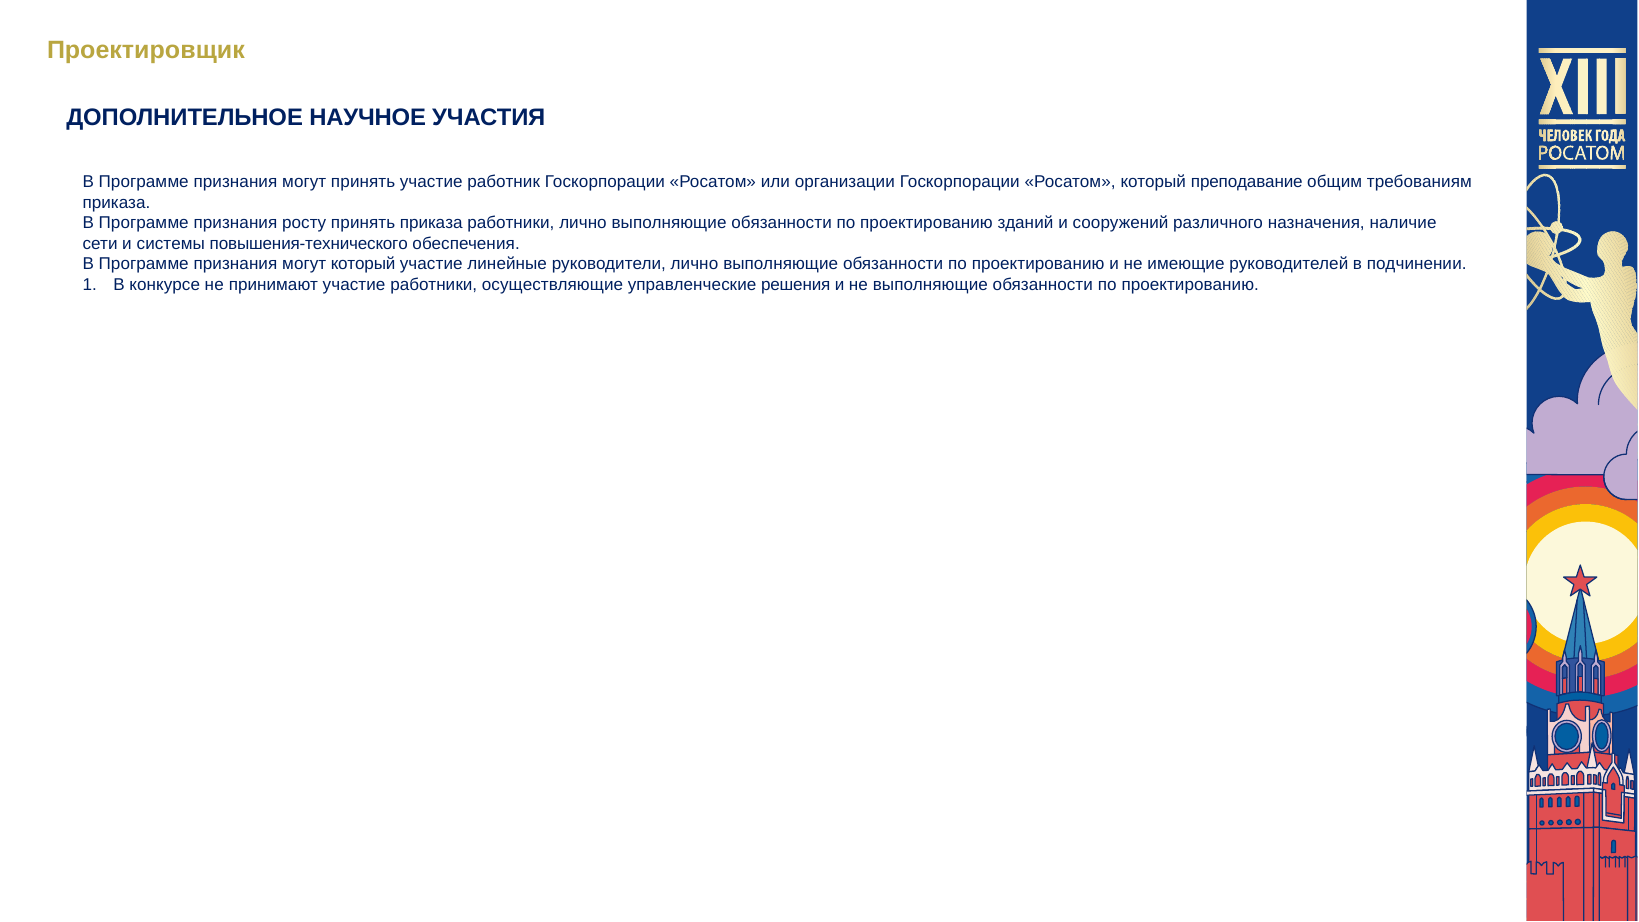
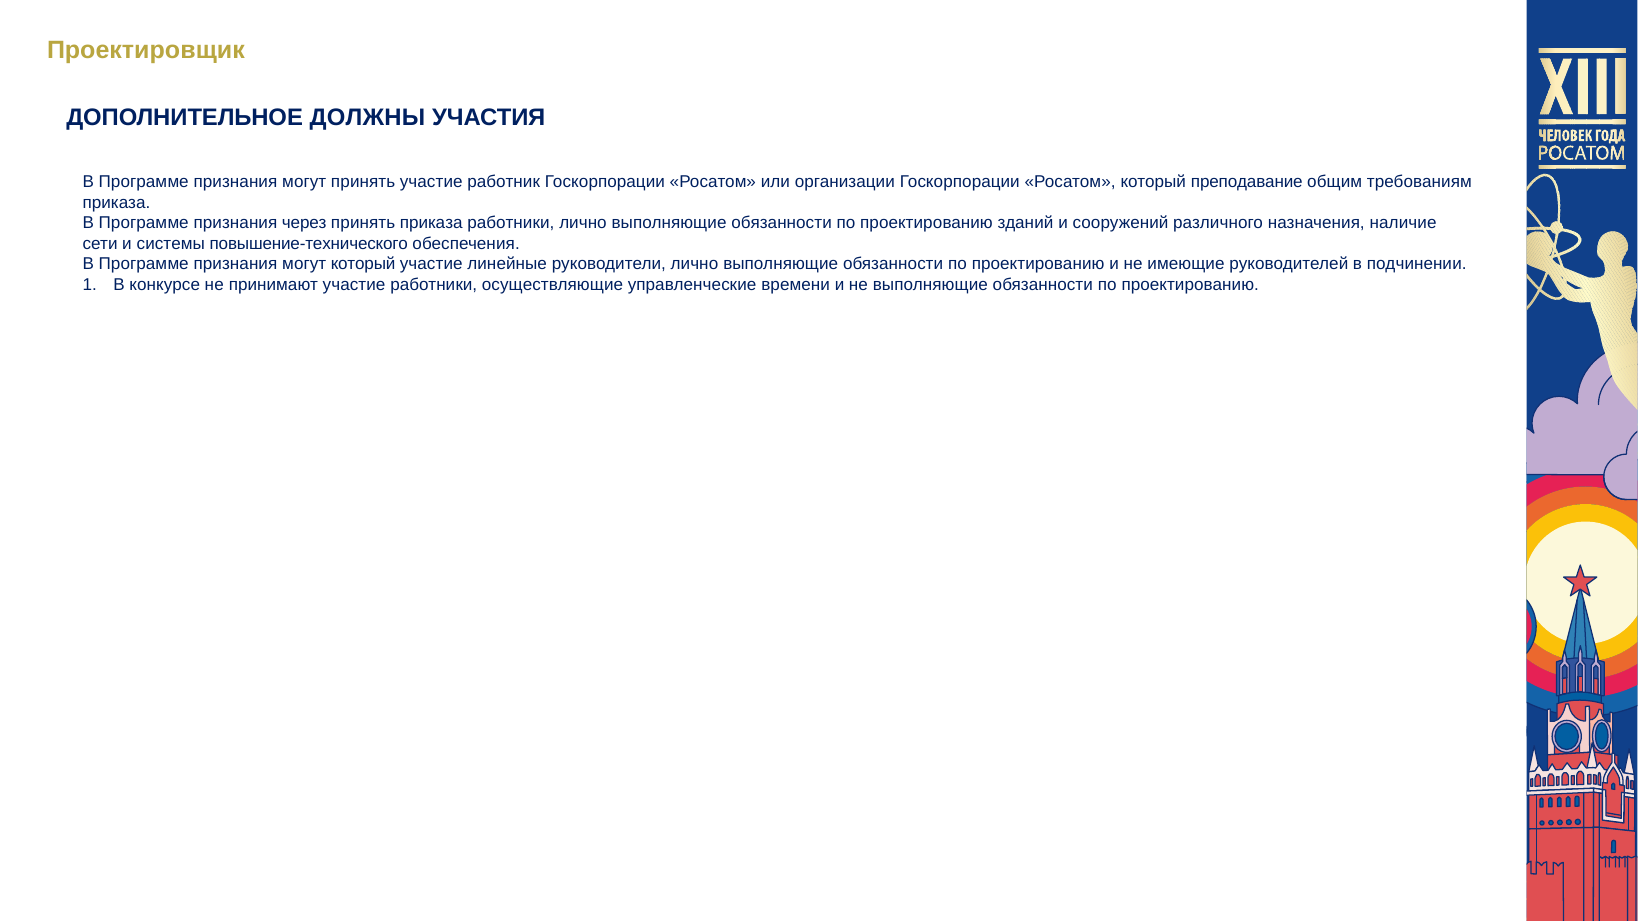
НАУЧНОЕ: НАУЧНОЕ -> ДОЛЖНЫ
росту: росту -> через
повышения-технического: повышения-технического -> повышение-технического
решения: решения -> времени
